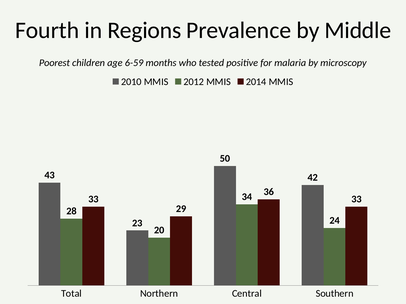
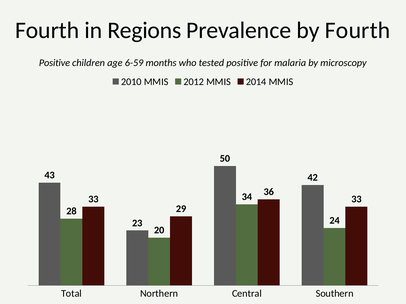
by Middle: Middle -> Fourth
Poorest at (54, 63): Poorest -> Positive
